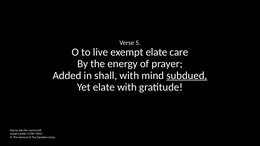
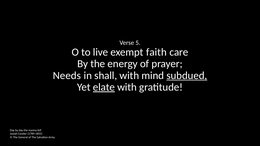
exempt elate: elate -> faith
Added: Added -> Needs
elate at (104, 87) underline: none -> present
